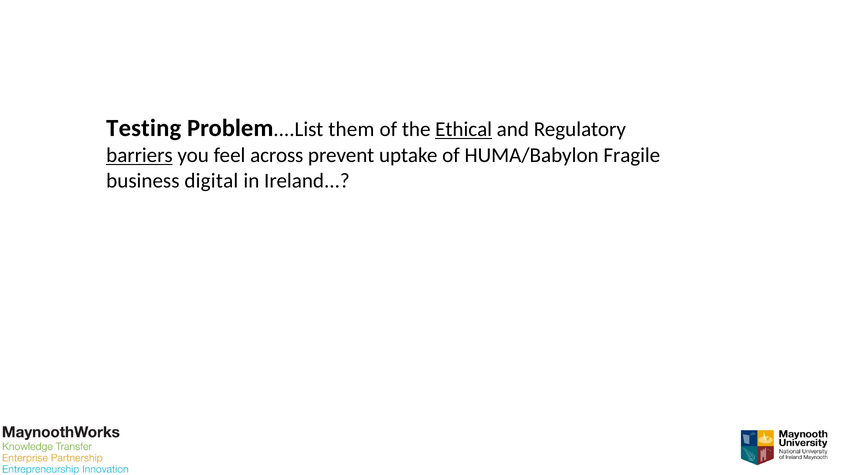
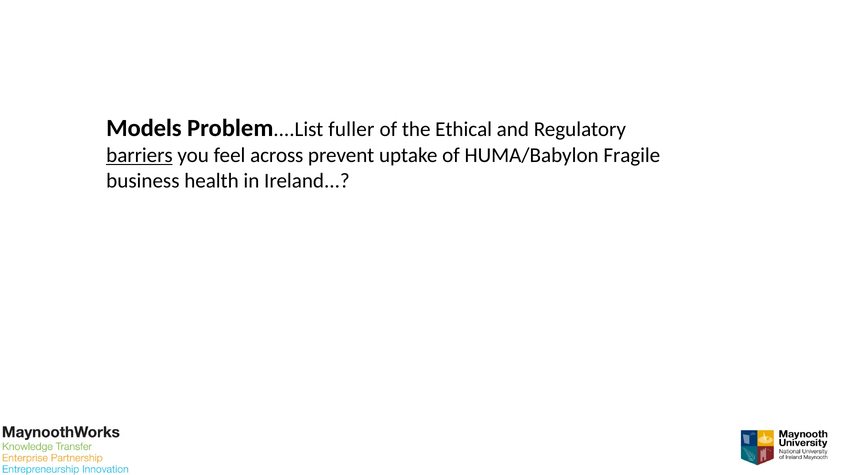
Testing: Testing -> Models
them: them -> fuller
Ethical underline: present -> none
digital: digital -> health
